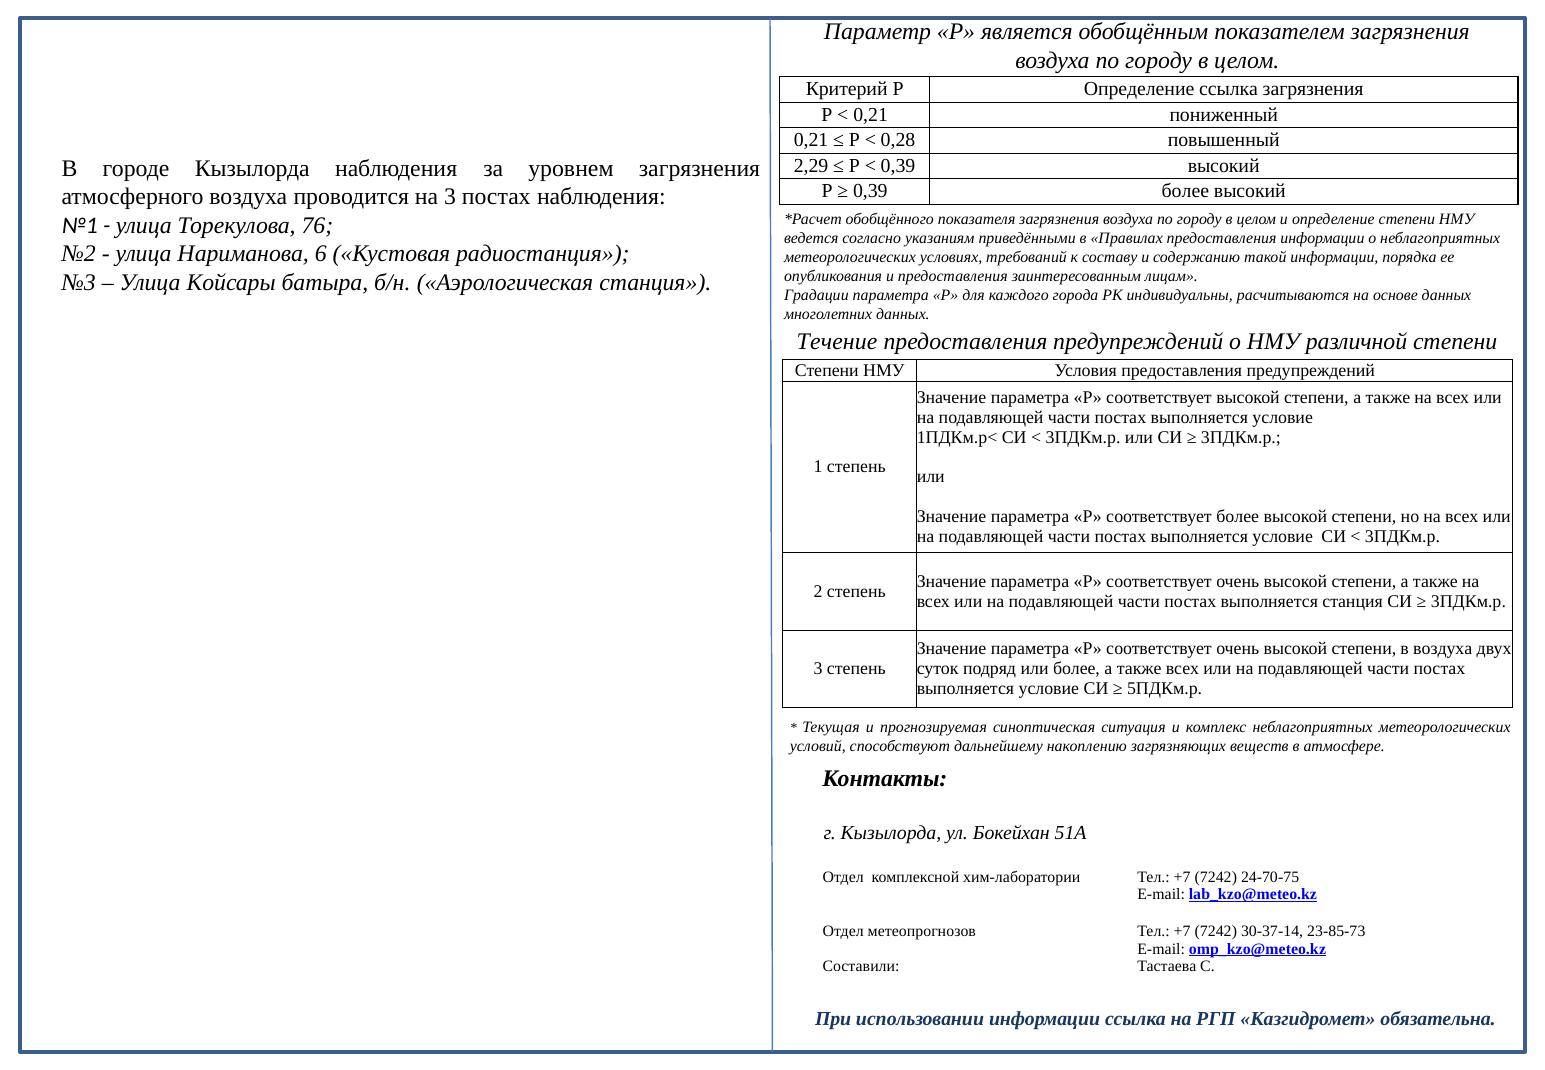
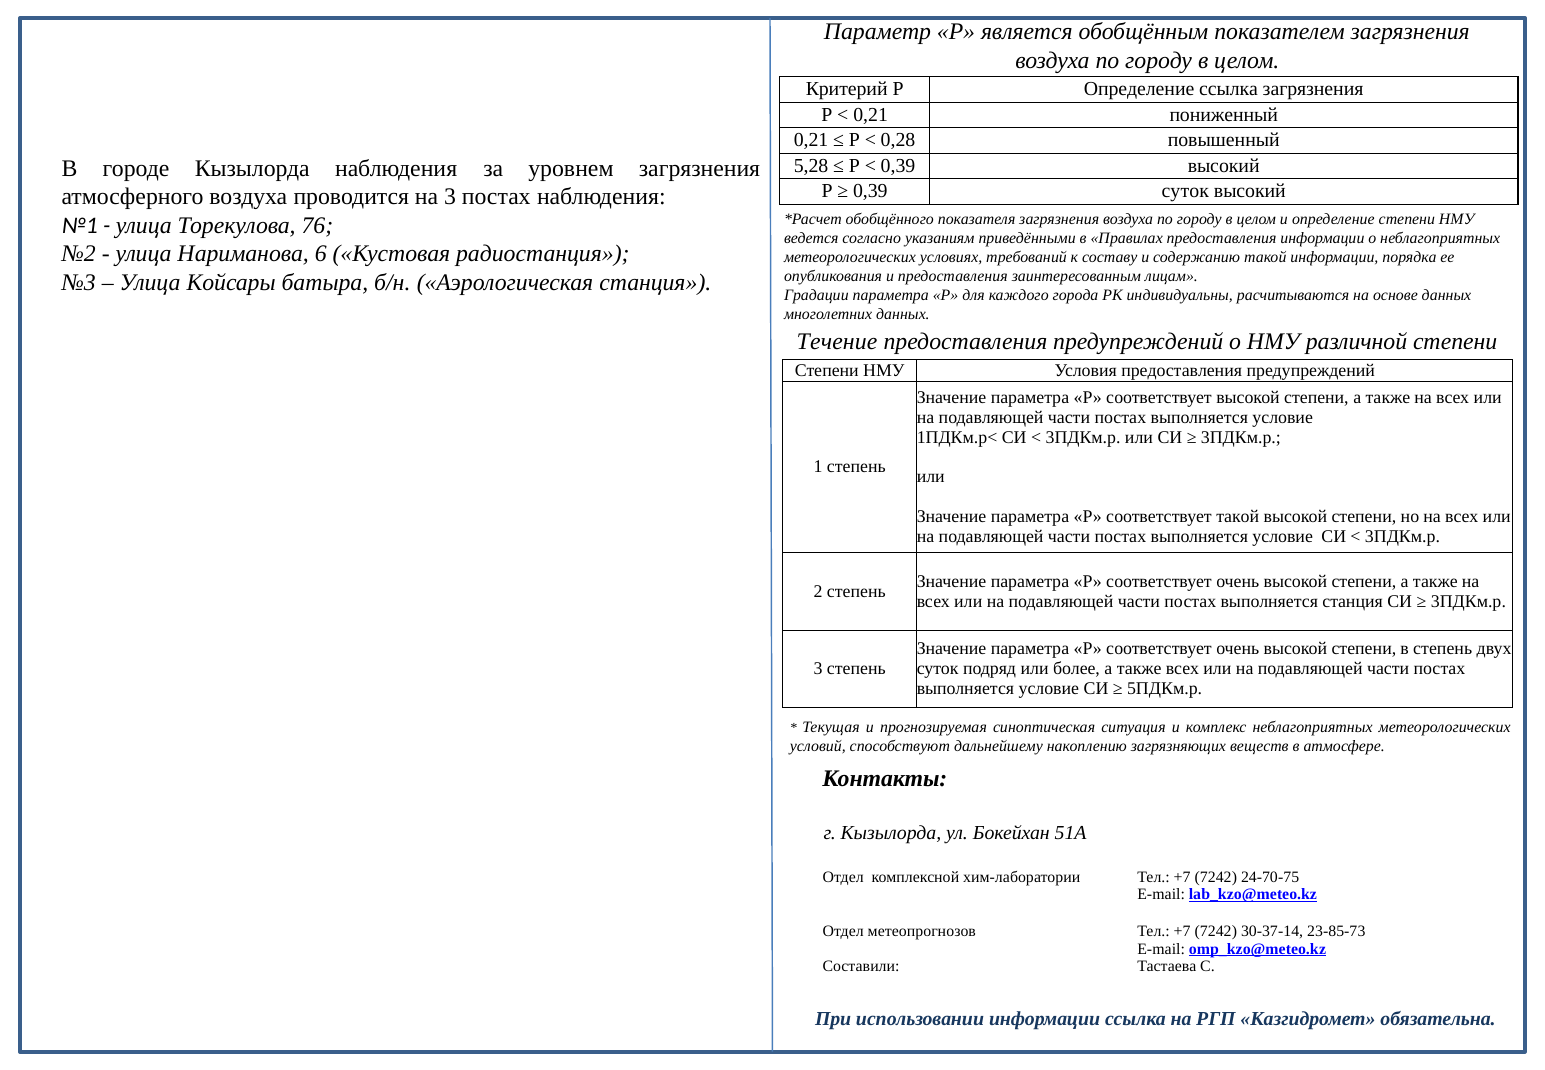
2,29: 2,29 -> 5,28
0,39 более: более -> суток
соответствует более: более -> такой
в воздуха: воздуха -> степень
